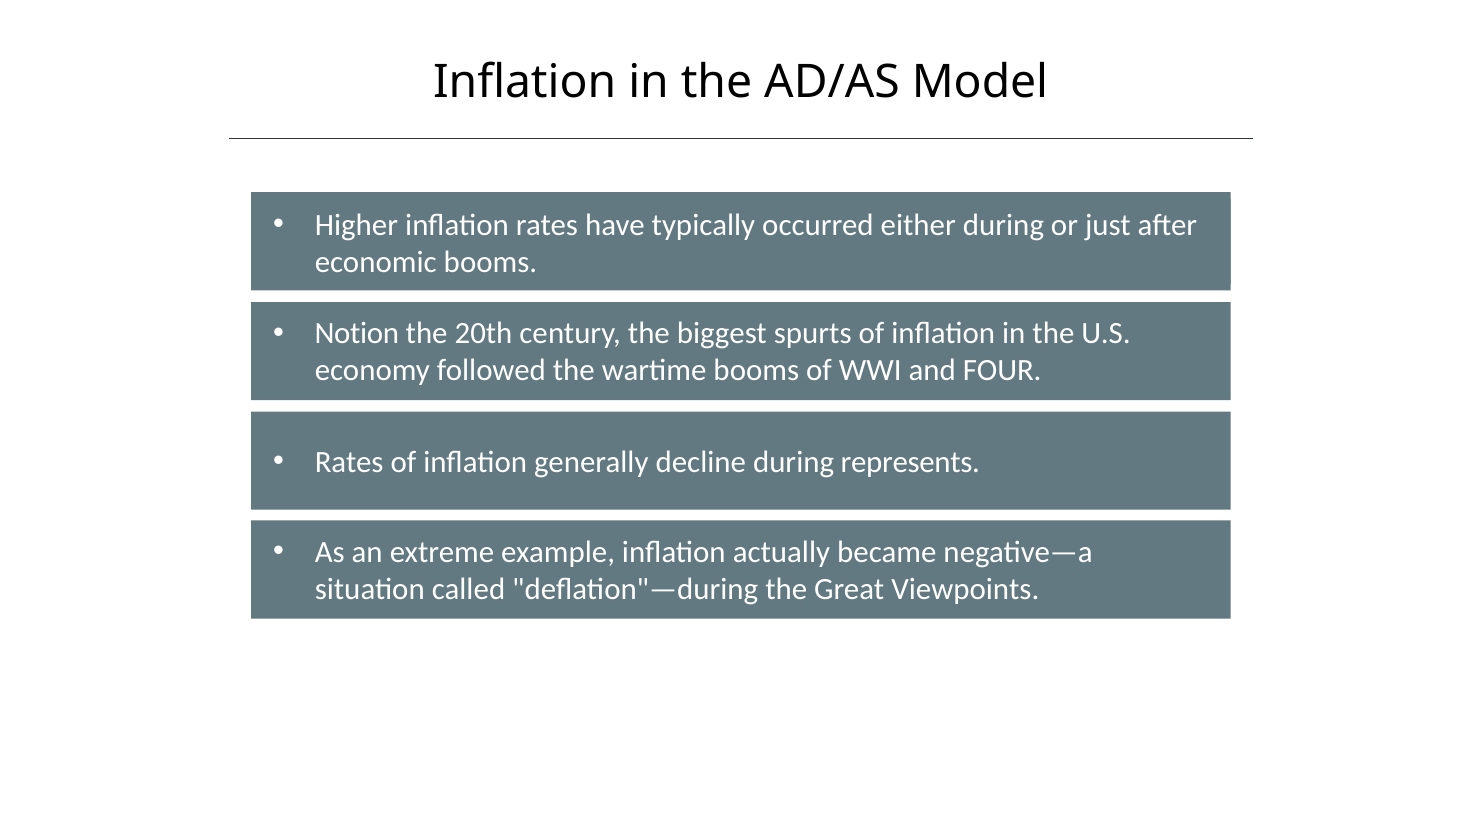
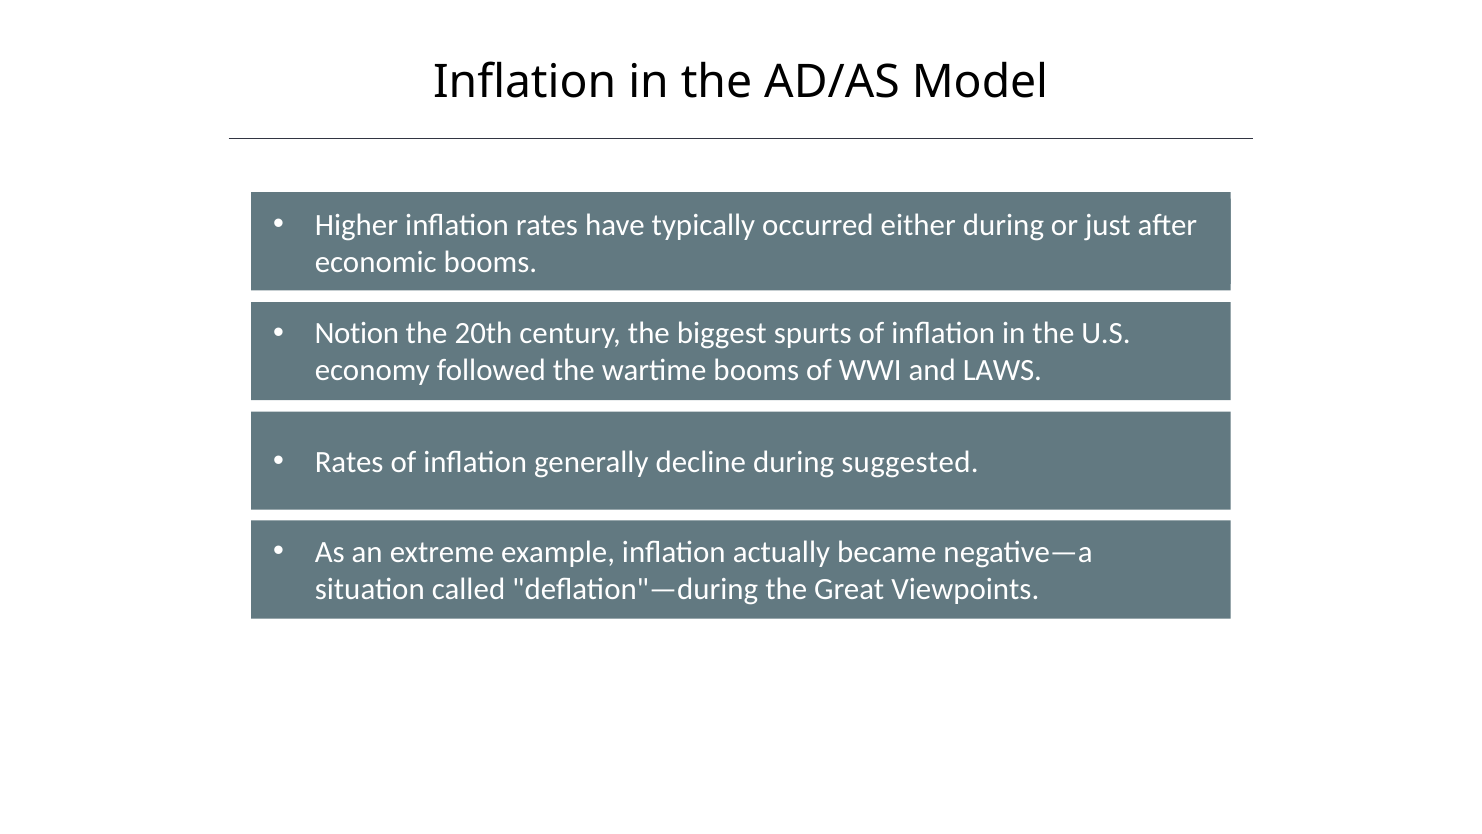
FOUR: FOUR -> LAWS
represents: represents -> suggested
